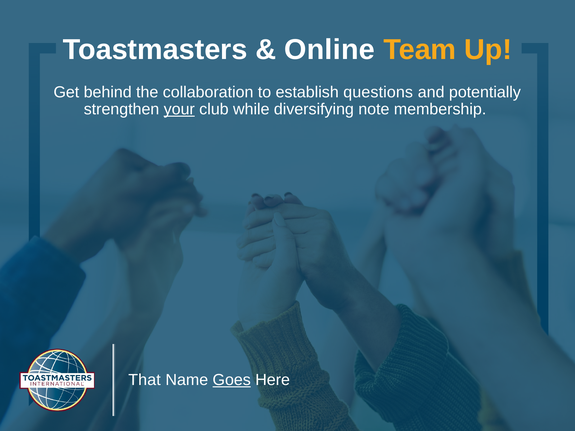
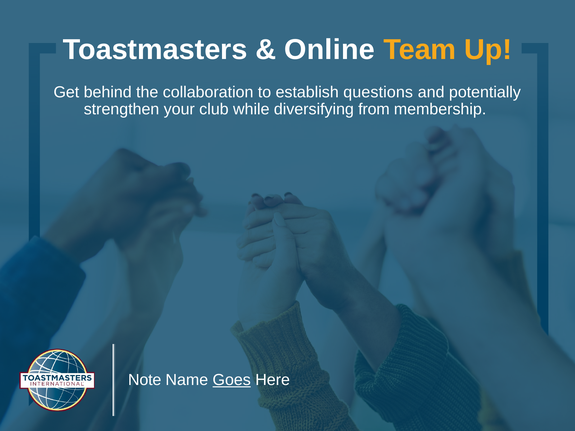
your underline: present -> none
note: note -> from
That: That -> Note
